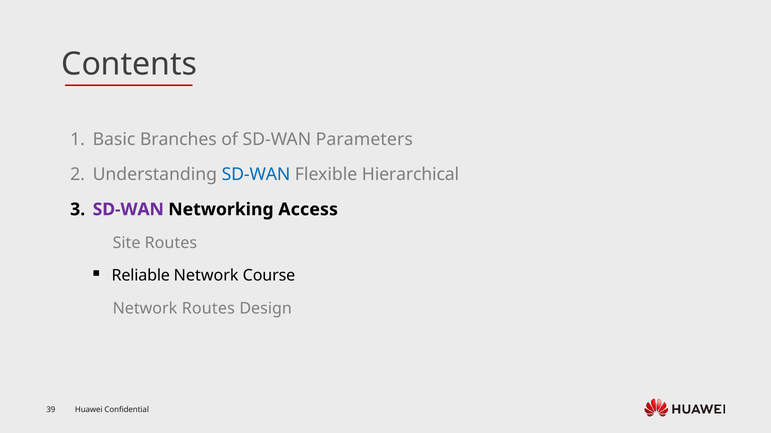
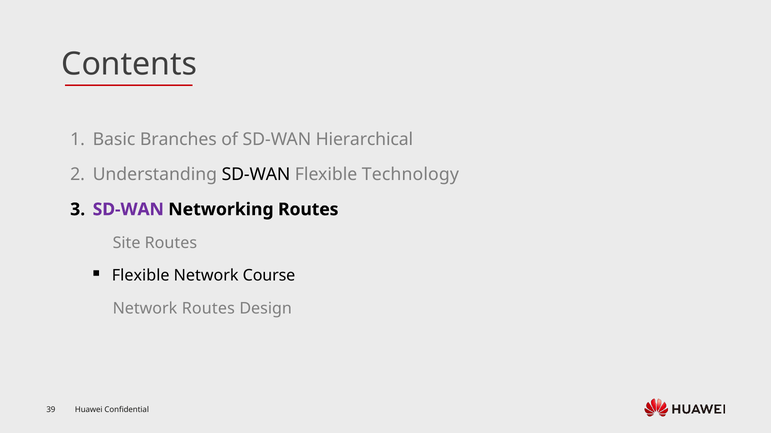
Parameters: Parameters -> Hierarchical
SD-WAN at (256, 175) colour: blue -> black
Hierarchical: Hierarchical -> Technology
Networking Access: Access -> Routes
Reliable at (141, 276): Reliable -> Flexible
